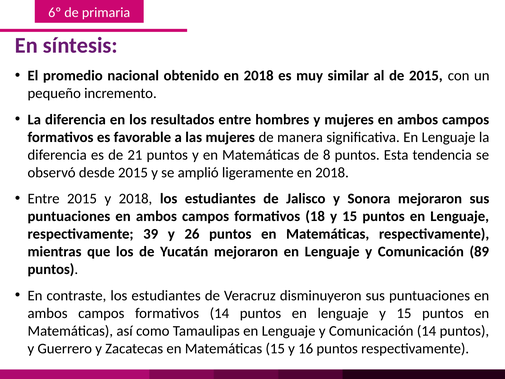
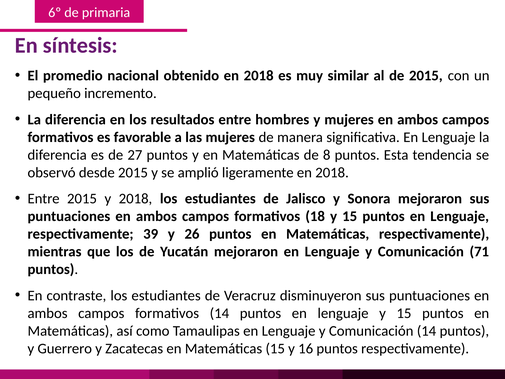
21: 21 -> 27
89: 89 -> 71
